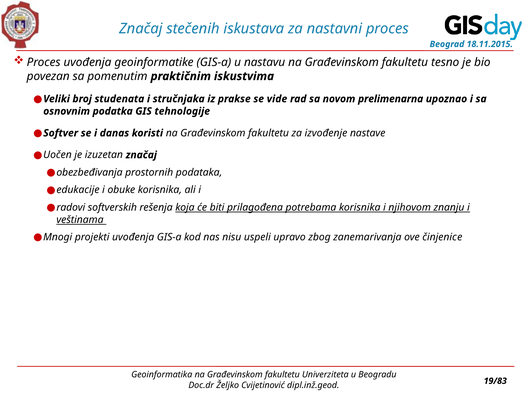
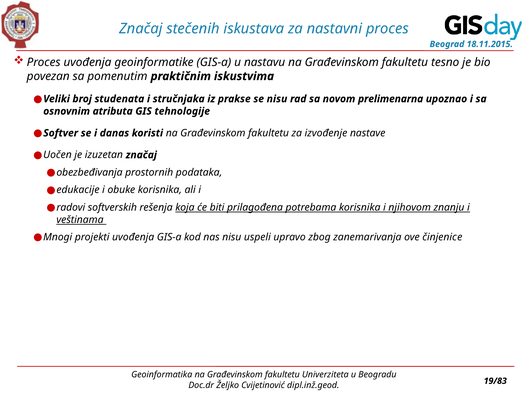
se vide: vide -> nisu
podatka: podatka -> atributa
